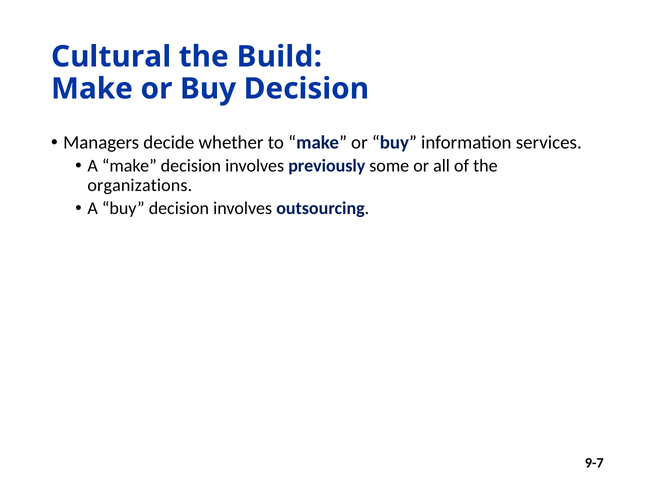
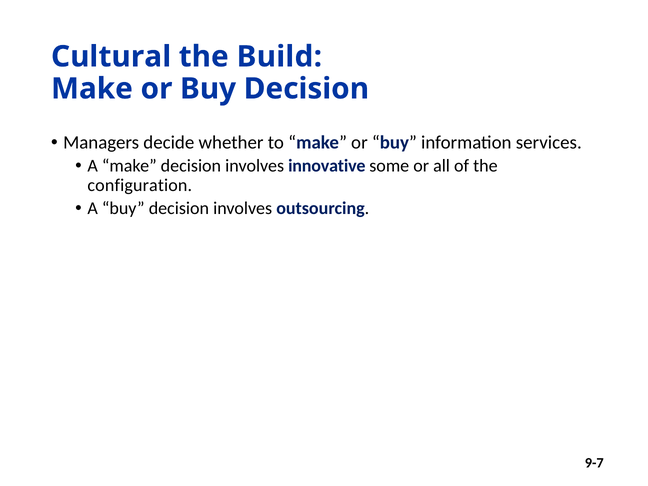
previously: previously -> innovative
organizations: organizations -> configuration
